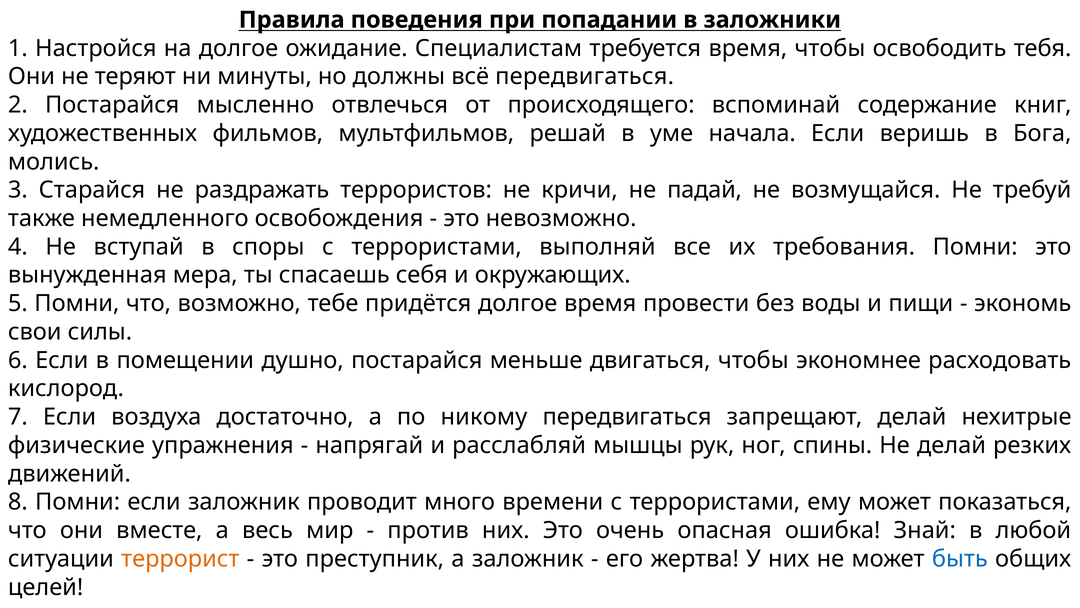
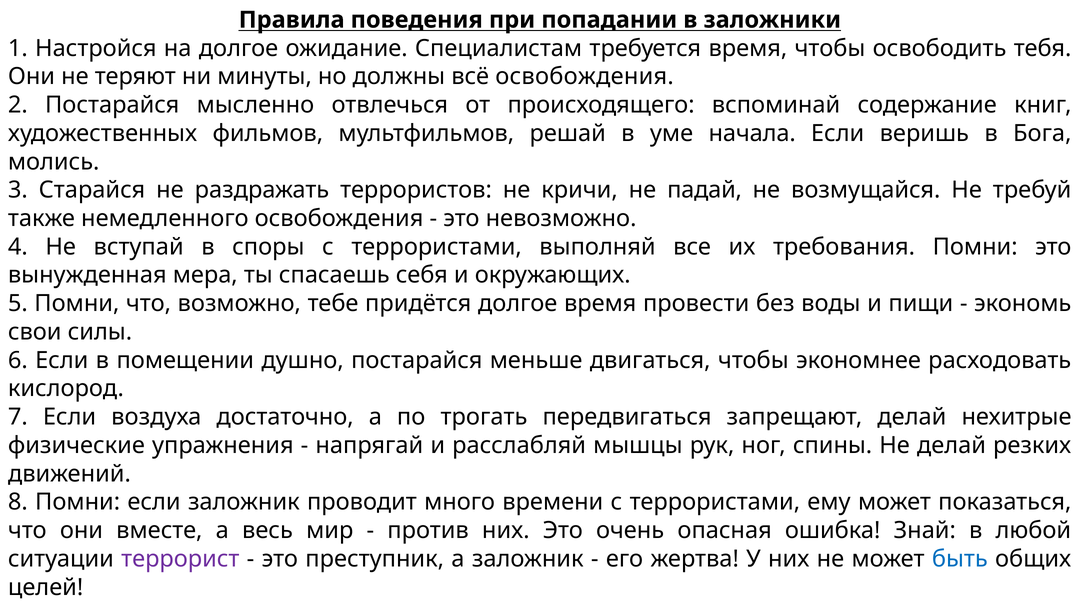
всё передвигаться: передвигаться -> освобождения
никому: никому -> трогать
террорист colour: orange -> purple
